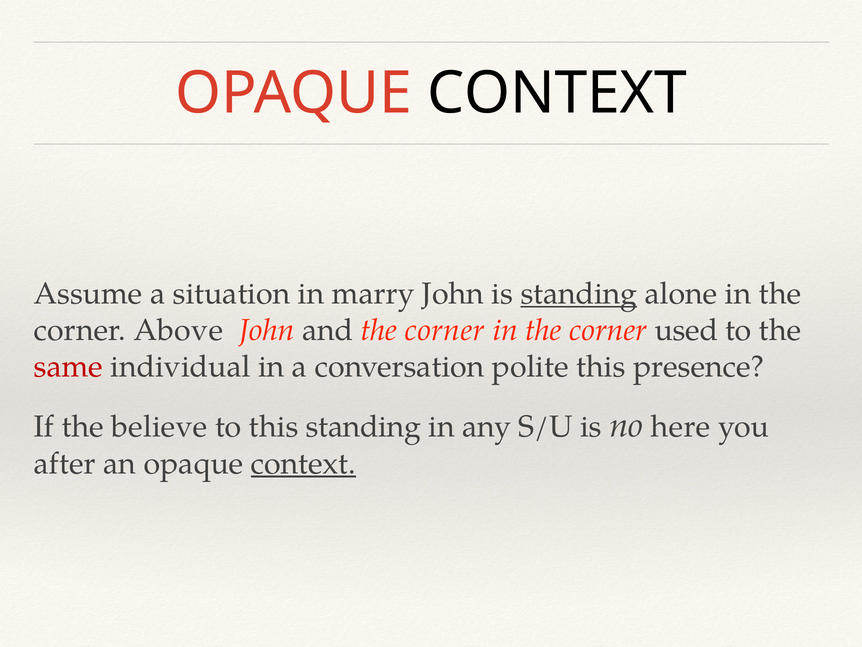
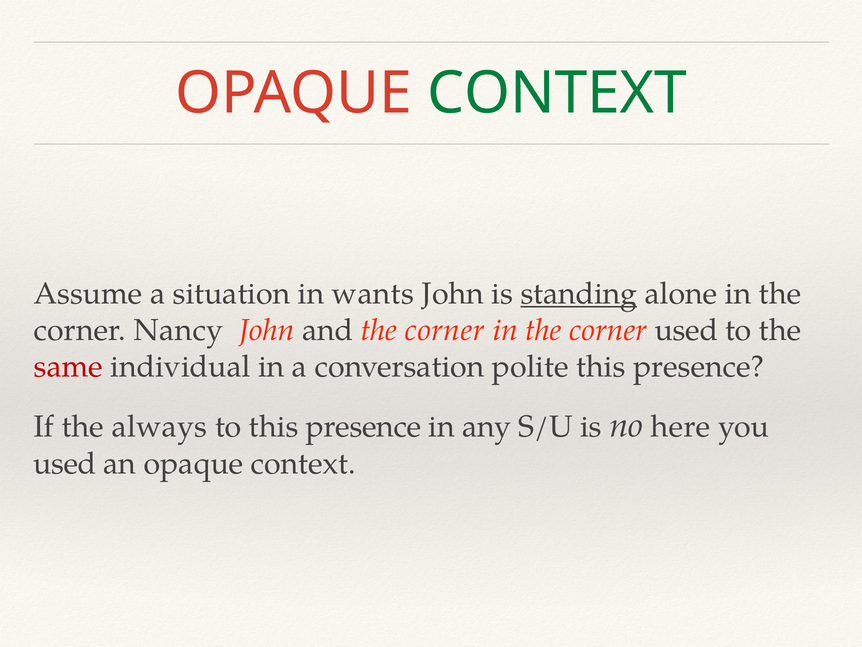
CONTEXT at (557, 93) colour: black -> green
marry: marry -> wants
Above: Above -> Nancy
believe: believe -> always
to this standing: standing -> presence
after at (65, 463): after -> used
context at (303, 463) underline: present -> none
